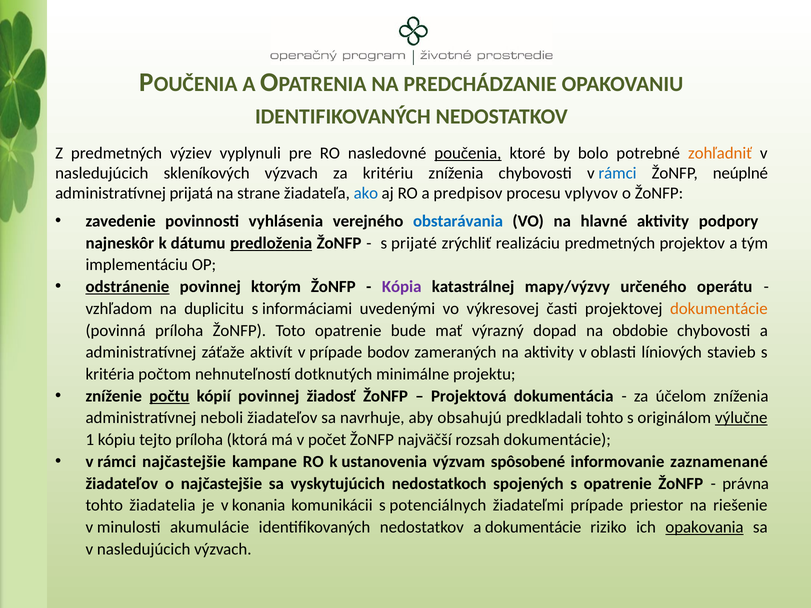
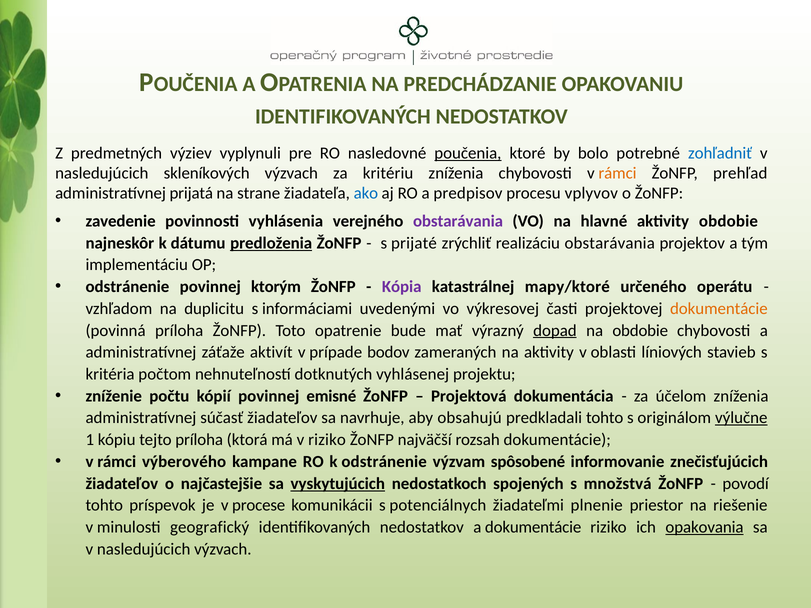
zohľadniť colour: orange -> blue
rámci at (617, 173) colour: blue -> orange
neúplné: neúplné -> prehľad
obstarávania at (458, 221) colour: blue -> purple
aktivity podpory: podpory -> obdobie
realizáciu predmetných: predmetných -> obstarávania
odstránenie at (127, 287) underline: present -> none
mapy/výzvy: mapy/výzvy -> mapy/ktoré
dopad underline: none -> present
minimálne: minimálne -> vyhlásenej
počtu underline: present -> none
žiadosť: žiadosť -> emisné
neboli: neboli -> súčasť
v počet: počet -> riziko
rámci najčastejšie: najčastejšie -> výberového
k ustanovenia: ustanovenia -> odstránenie
zaznamenané: zaznamenané -> znečisťujúcich
vyskytujúcich underline: none -> present
s opatrenie: opatrenie -> množstvá
právna: právna -> povodí
žiadatelia: žiadatelia -> príspevok
konania: konania -> procese
žiadateľmi prípade: prípade -> plnenie
akumulácie: akumulácie -> geografický
